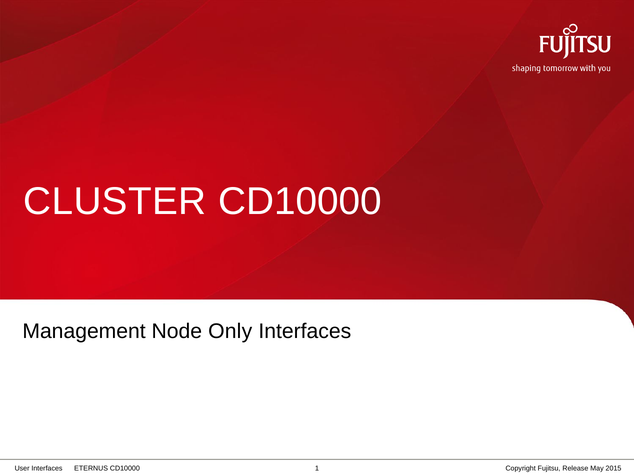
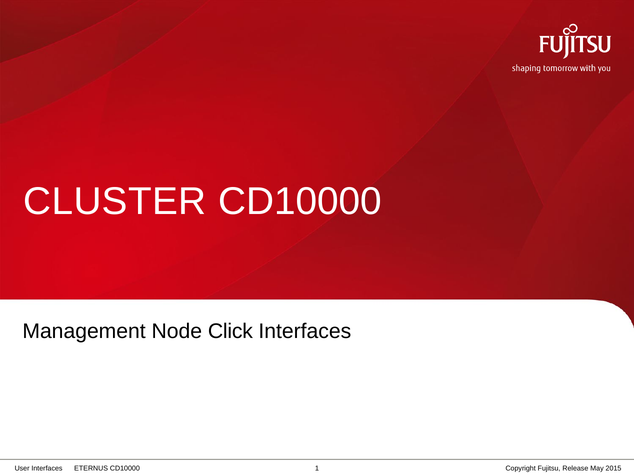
Only: Only -> Click
